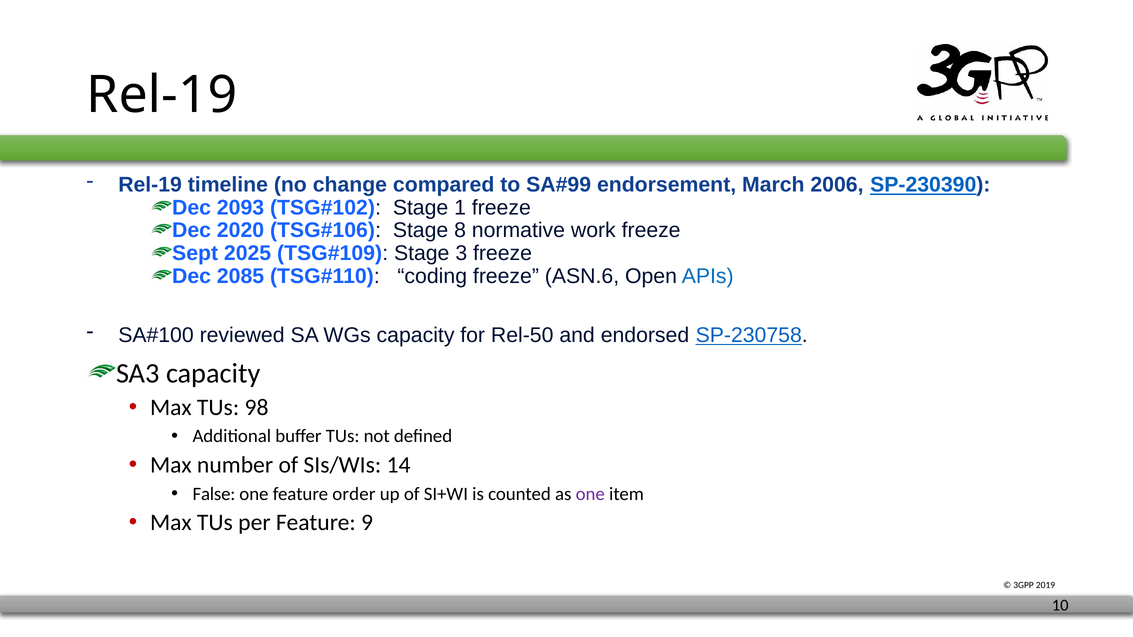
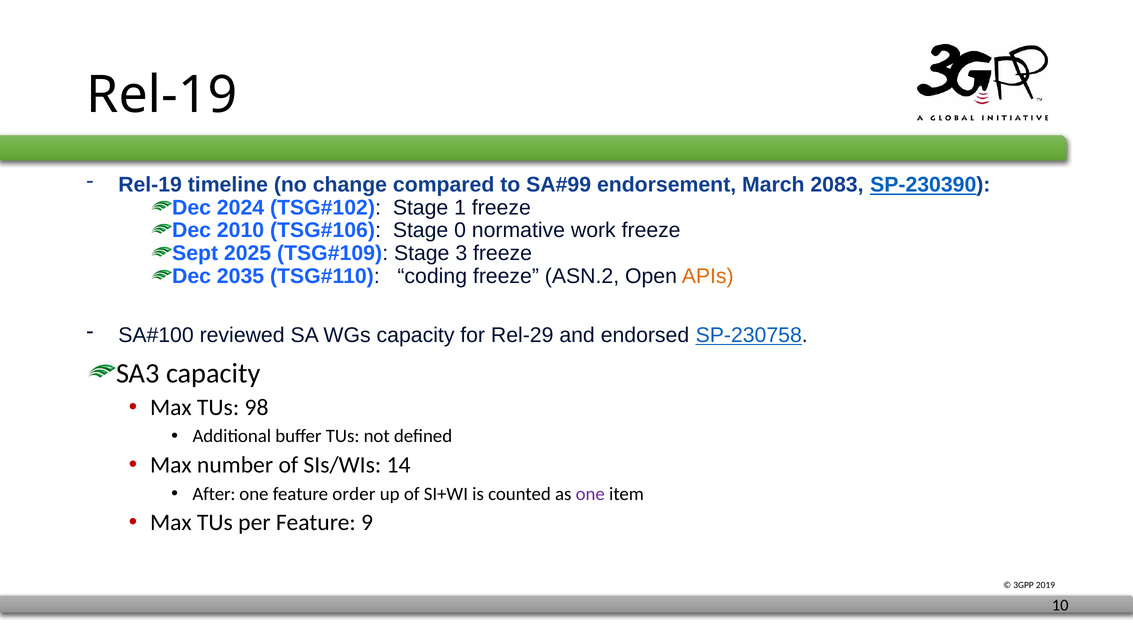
2006: 2006 -> 2083
2093: 2093 -> 2024
2020: 2020 -> 2010
8: 8 -> 0
2085: 2085 -> 2035
ASN.6: ASN.6 -> ASN.2
APIs colour: blue -> orange
Rel-50: Rel-50 -> Rel-29
False: False -> After
